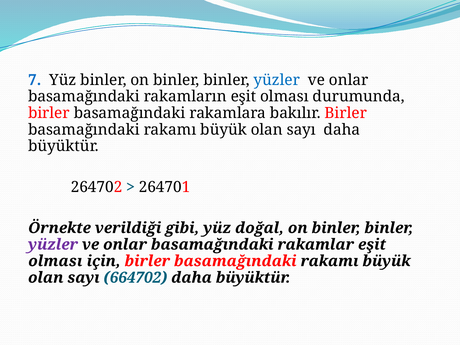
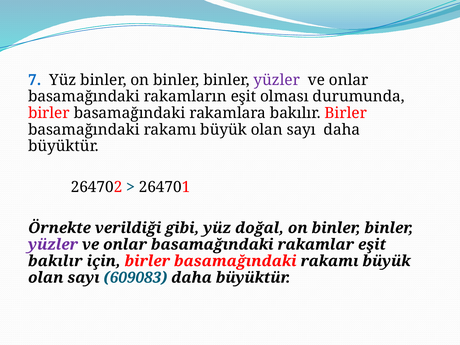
yüzler at (277, 80) colour: blue -> purple
olması at (55, 261): olması -> bakılır
664702: 664702 -> 609083
